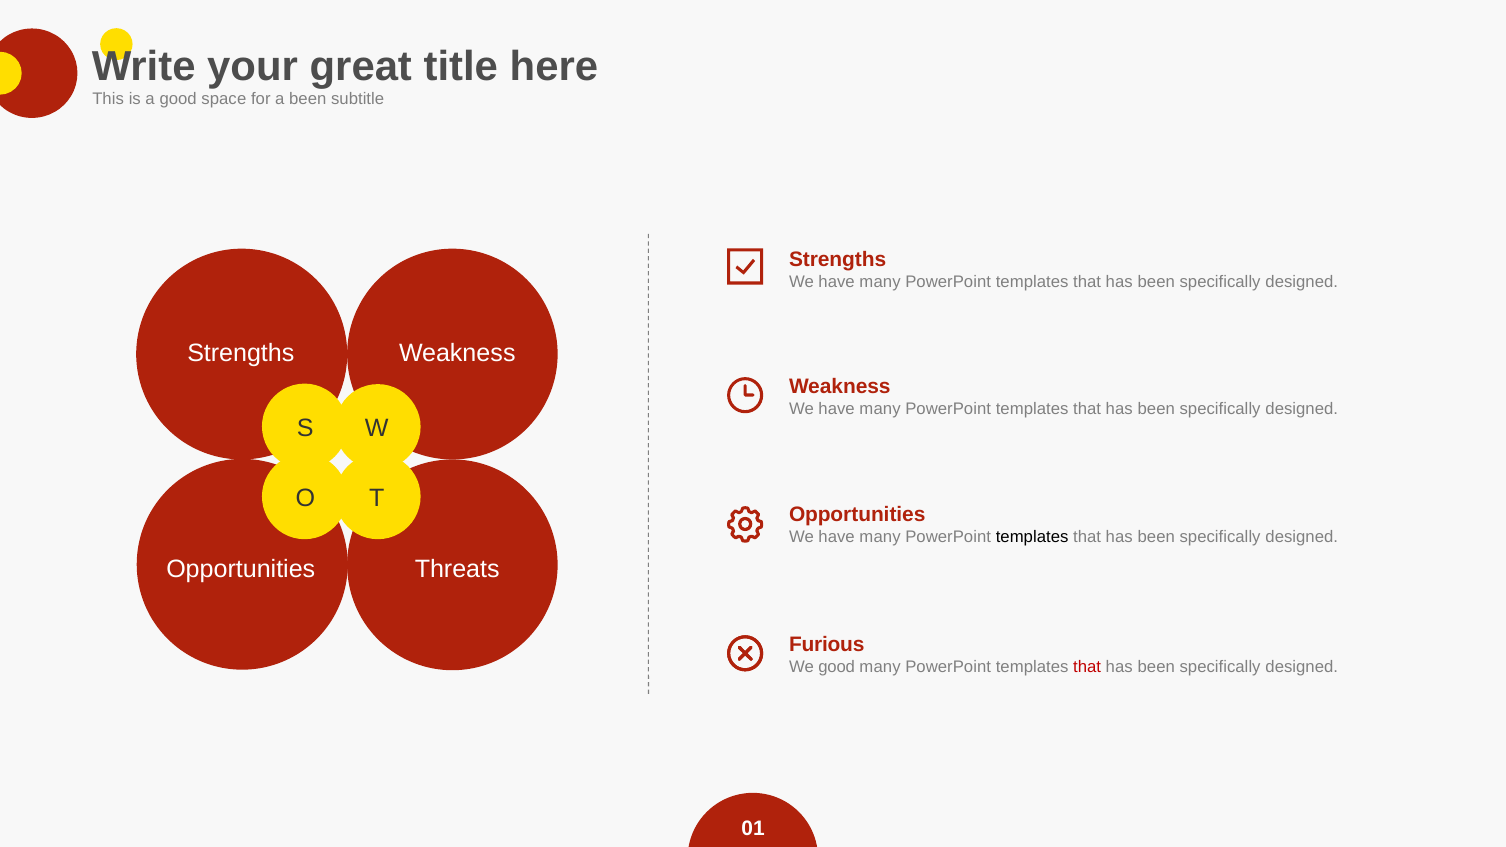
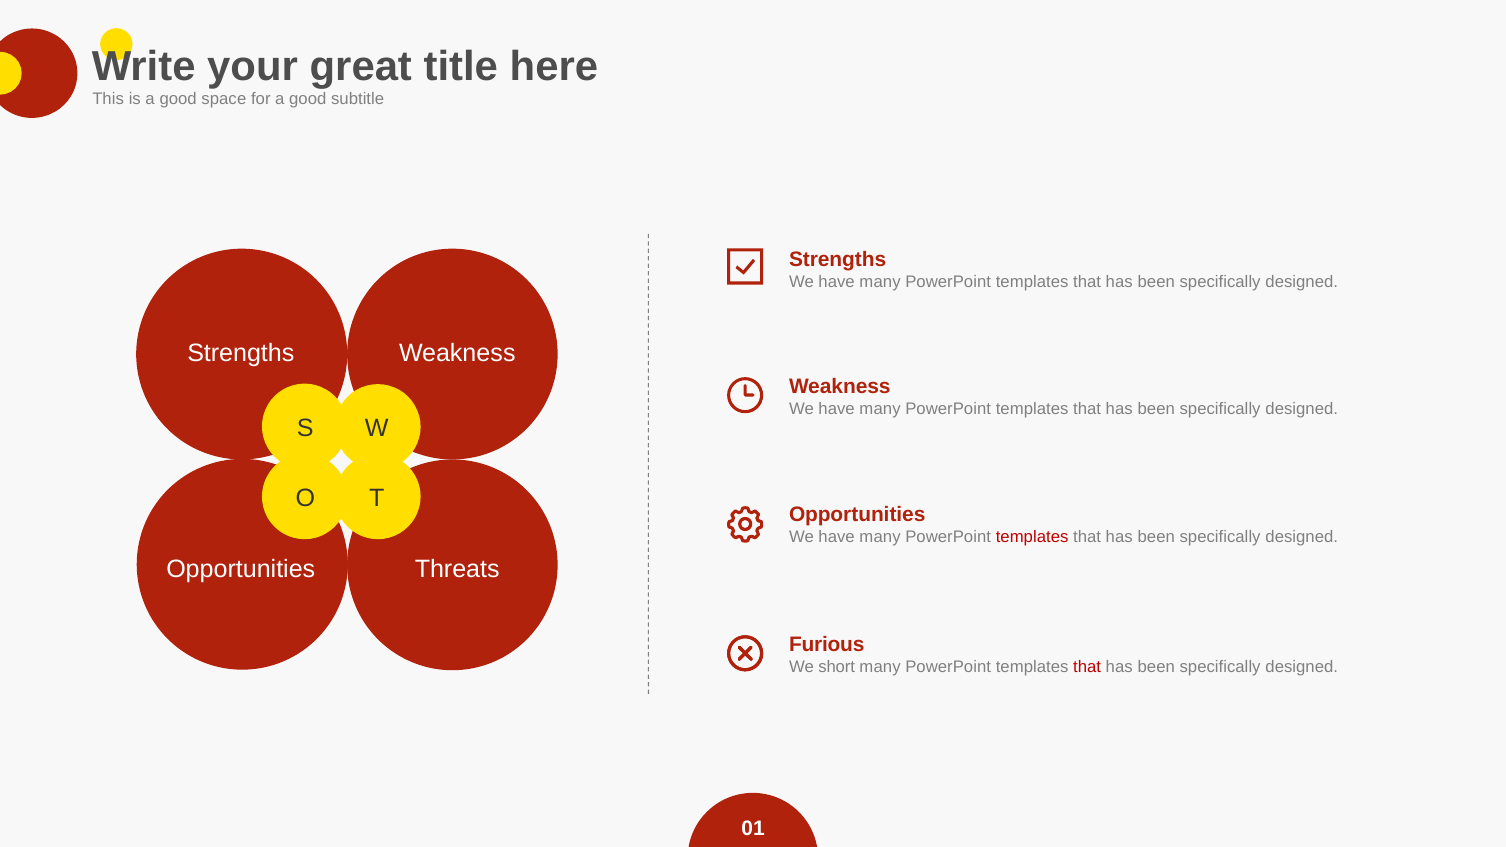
for a been: been -> good
templates at (1032, 537) colour: black -> red
We good: good -> short
